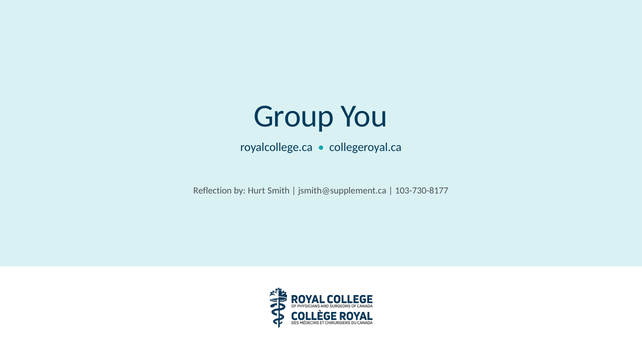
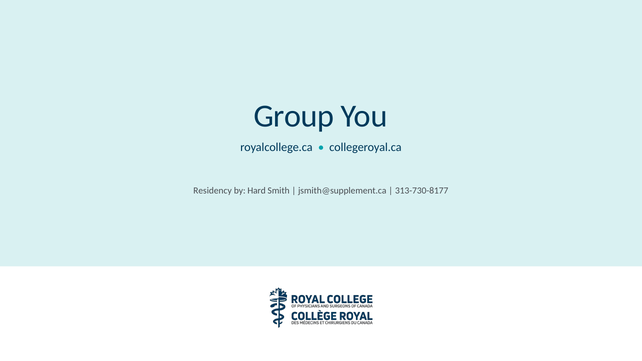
Reflection: Reflection -> Residency
Hurt: Hurt -> Hard
103-730-8177: 103-730-8177 -> 313-730-8177
